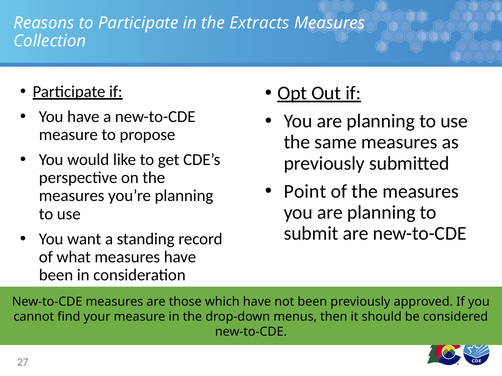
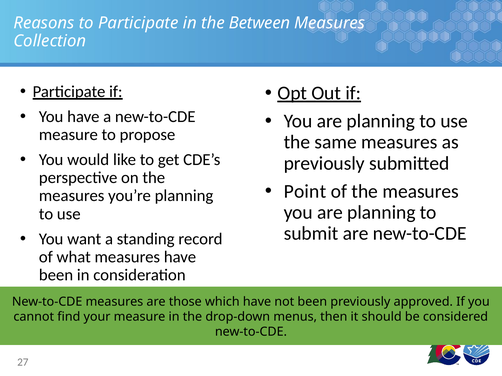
Extracts: Extracts -> Between
